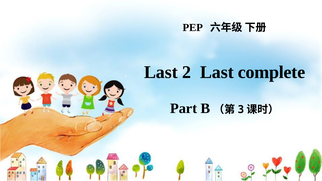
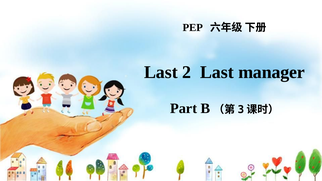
complete: complete -> manager
